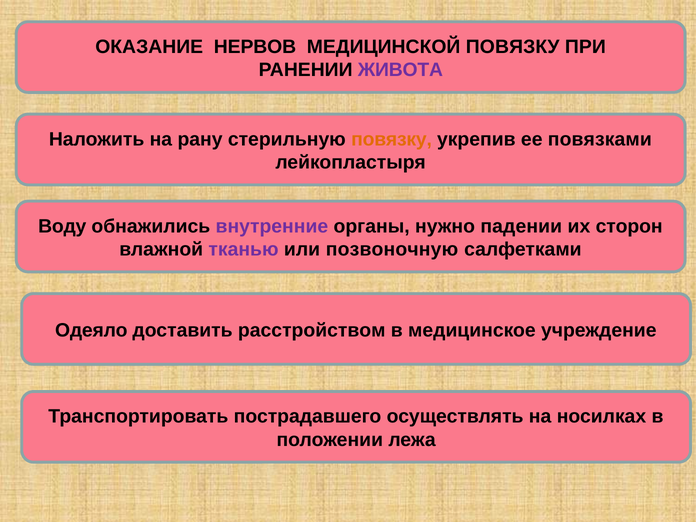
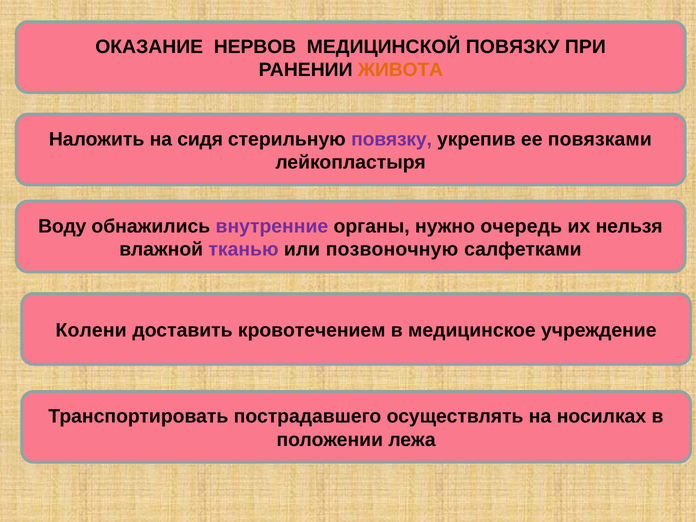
ЖИВОТА colour: purple -> orange
рану: рану -> сидя
повязку at (392, 139) colour: orange -> purple
падении: падении -> очередь
сторон: сторон -> нельзя
Одеяло: Одеяло -> Колени
расстройством: расстройством -> кровотечением
